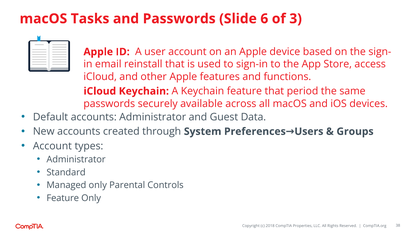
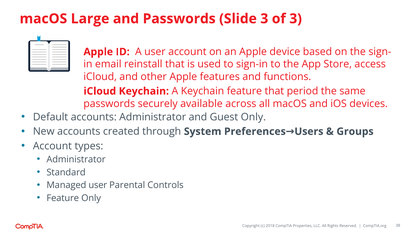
Tasks: Tasks -> Large
Slide 6: 6 -> 3
Guest Data: Data -> Only
Managed only: only -> user
